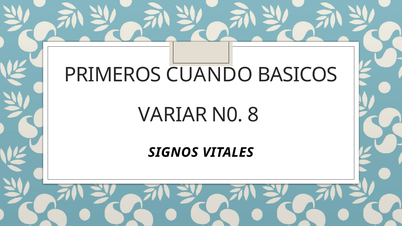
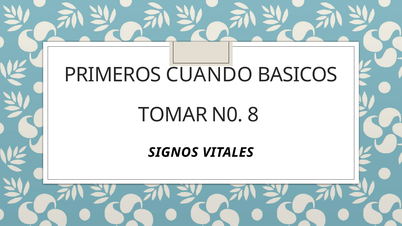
VARIAR: VARIAR -> TOMAR
